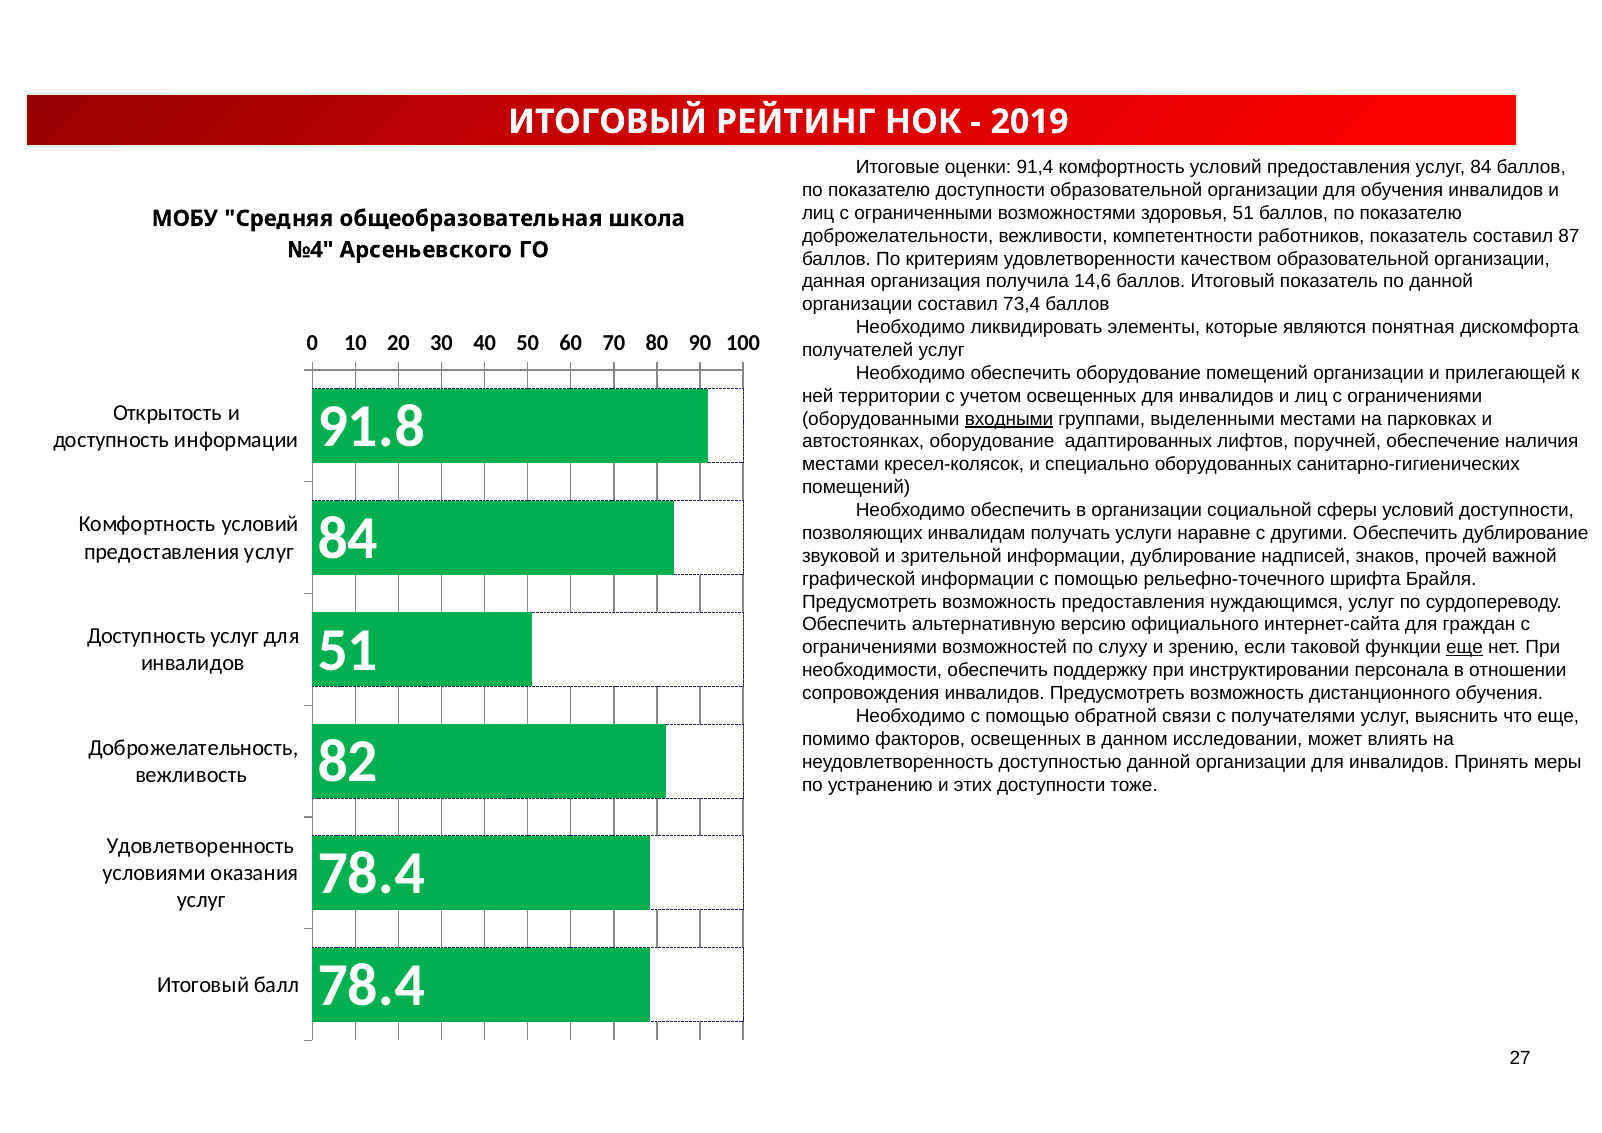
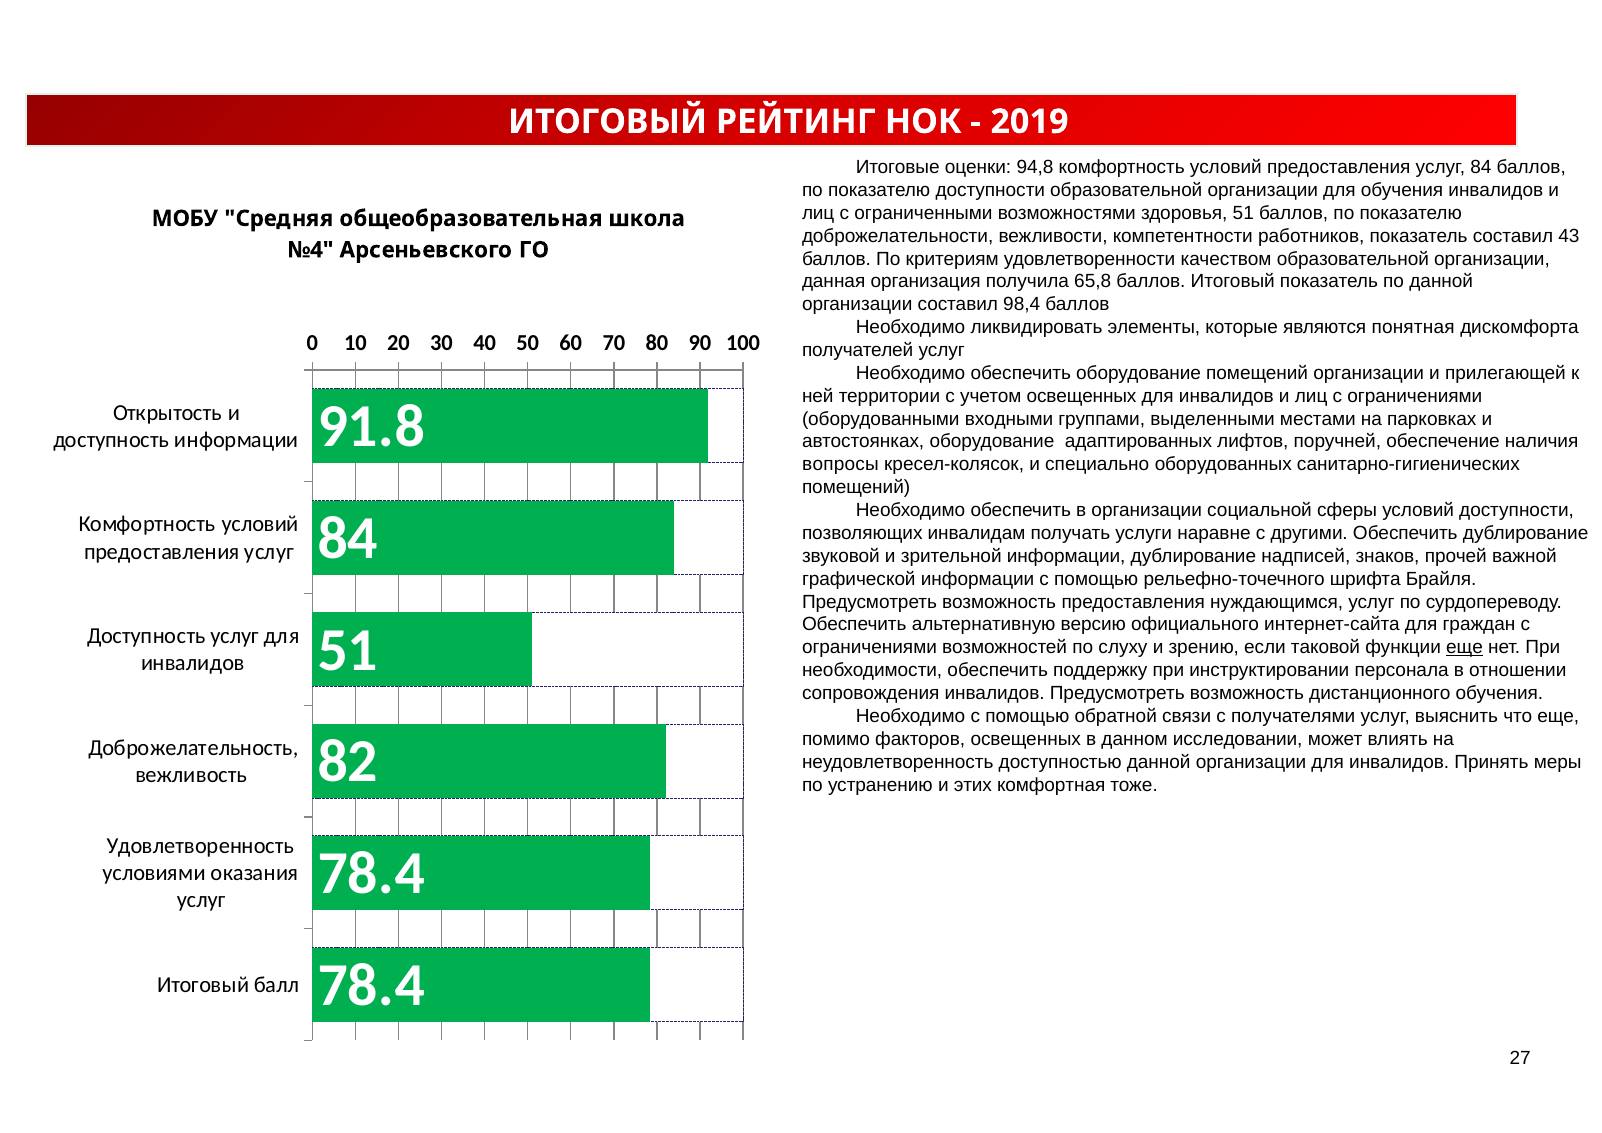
91,4: 91,4 -> 94,8
87: 87 -> 43
14,6: 14,6 -> 65,8
73,4: 73,4 -> 98,4
входными underline: present -> none
местами at (841, 464): местами -> вопросы
этих доступности: доступности -> комфортная
